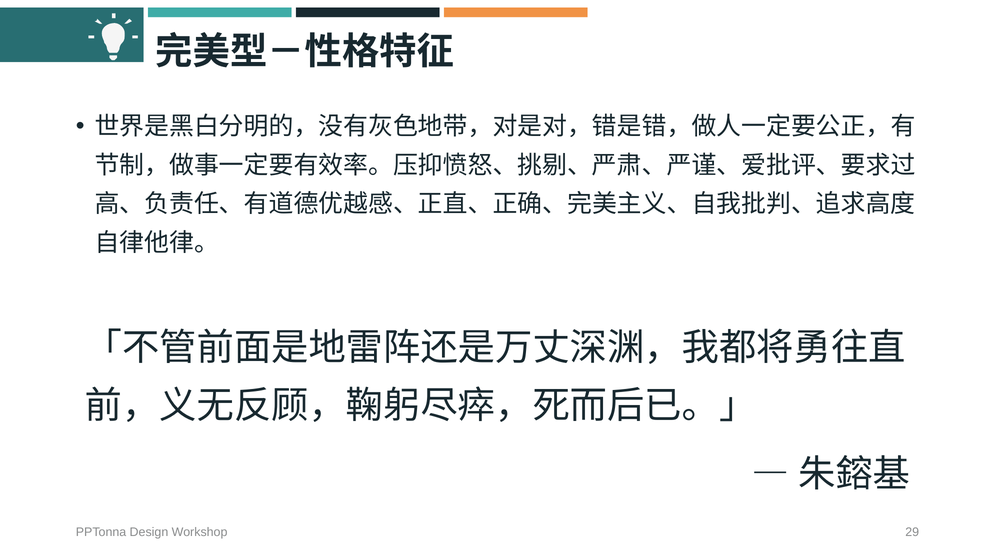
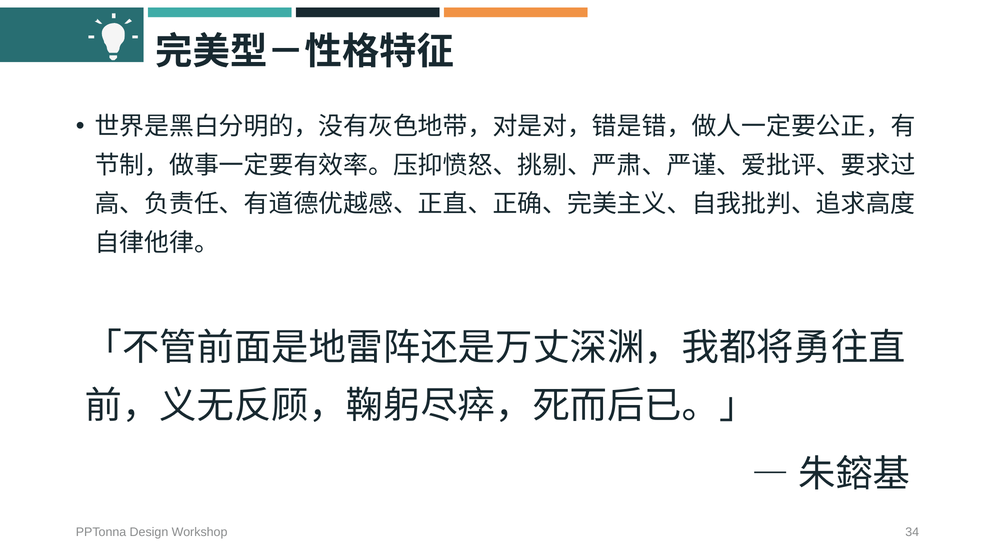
29: 29 -> 34
